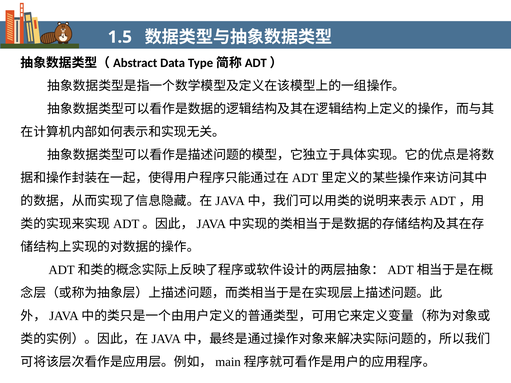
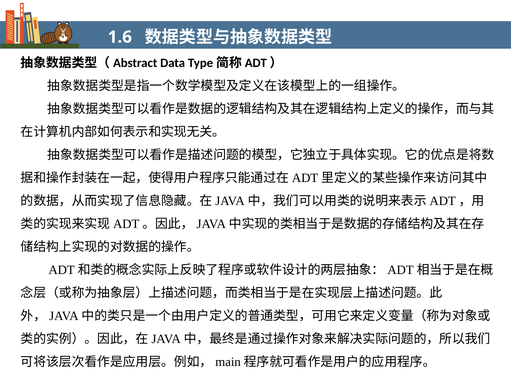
1.5: 1.5 -> 1.6
